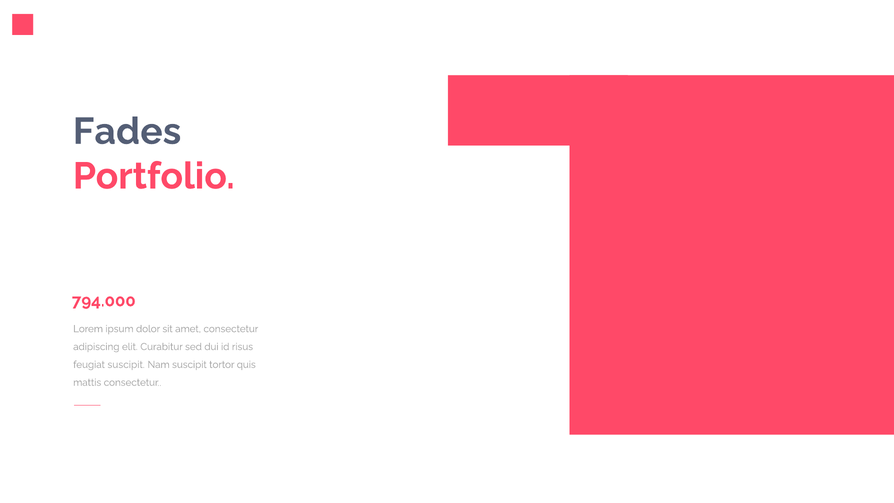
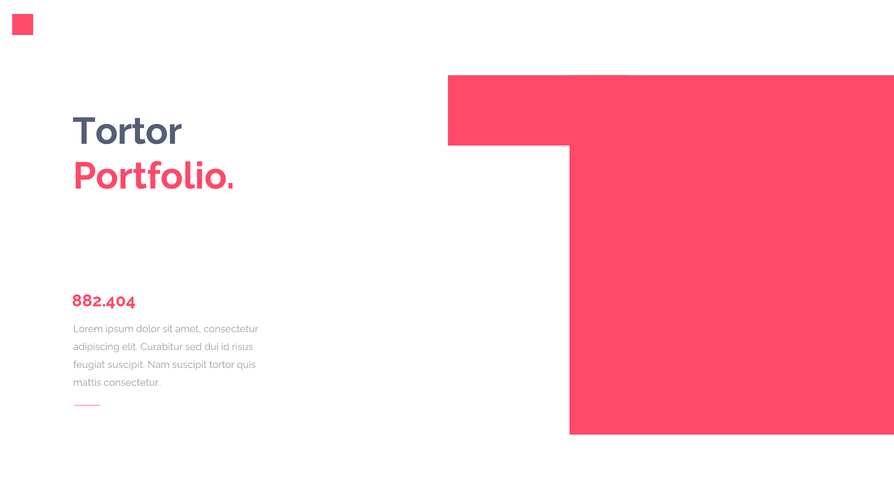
Fades at (127, 131): Fades -> Tortor
794.000: 794.000 -> 882.404
